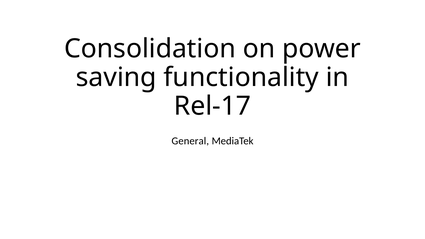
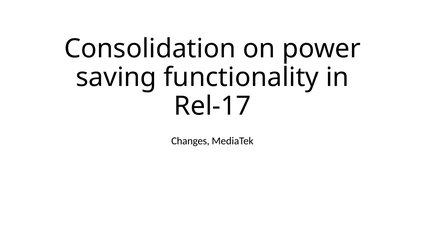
General: General -> Changes
